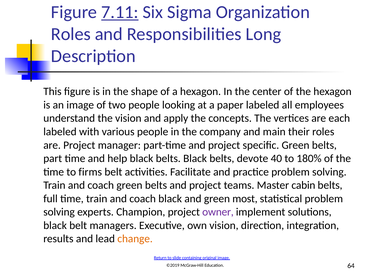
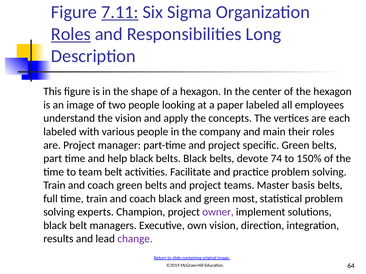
Roles at (71, 34) underline: none -> present
40: 40 -> 74
180%: 180% -> 150%
firms: firms -> team
cabin: cabin -> basis
change colour: orange -> purple
